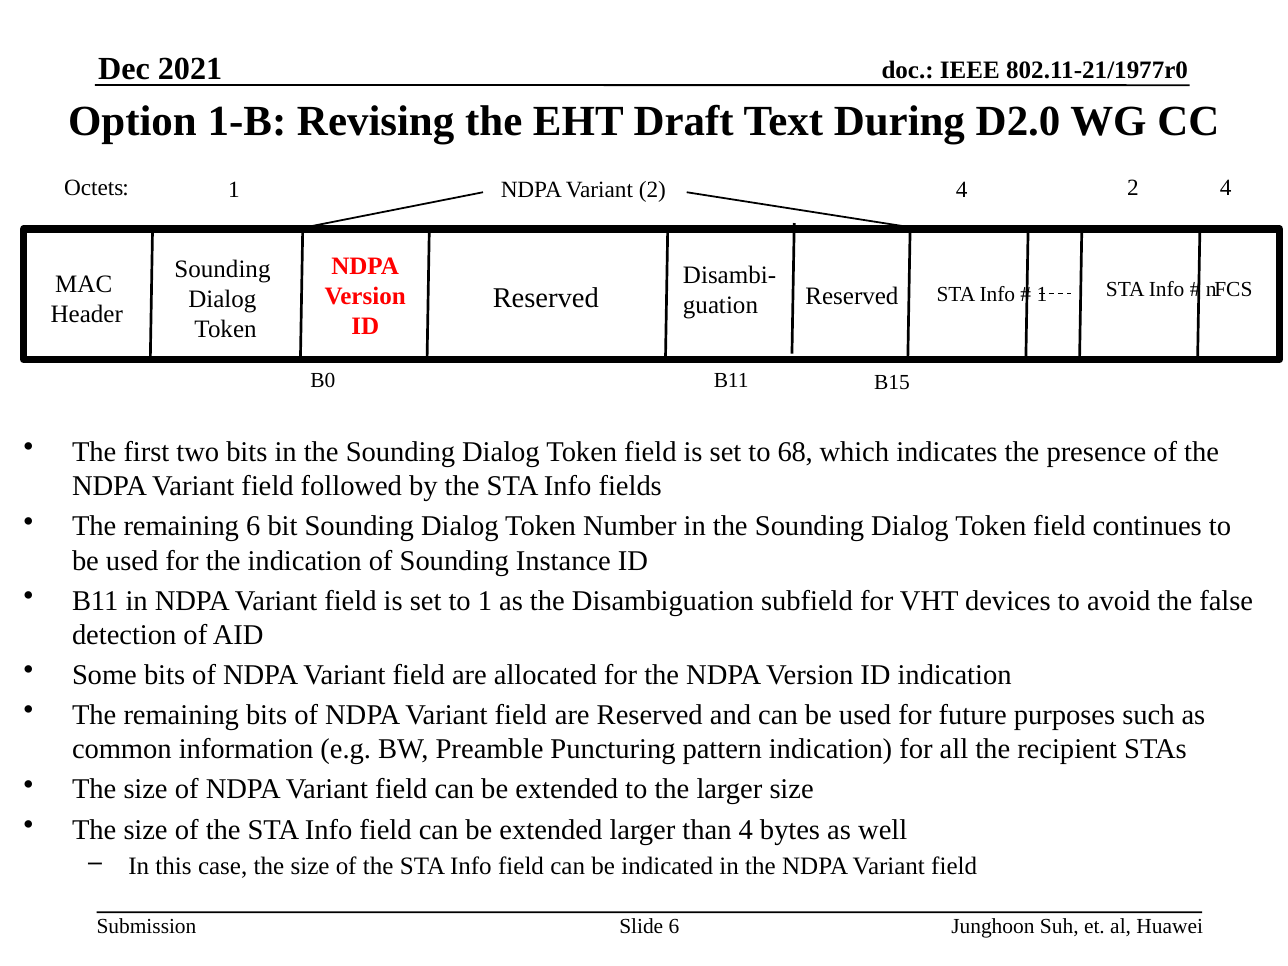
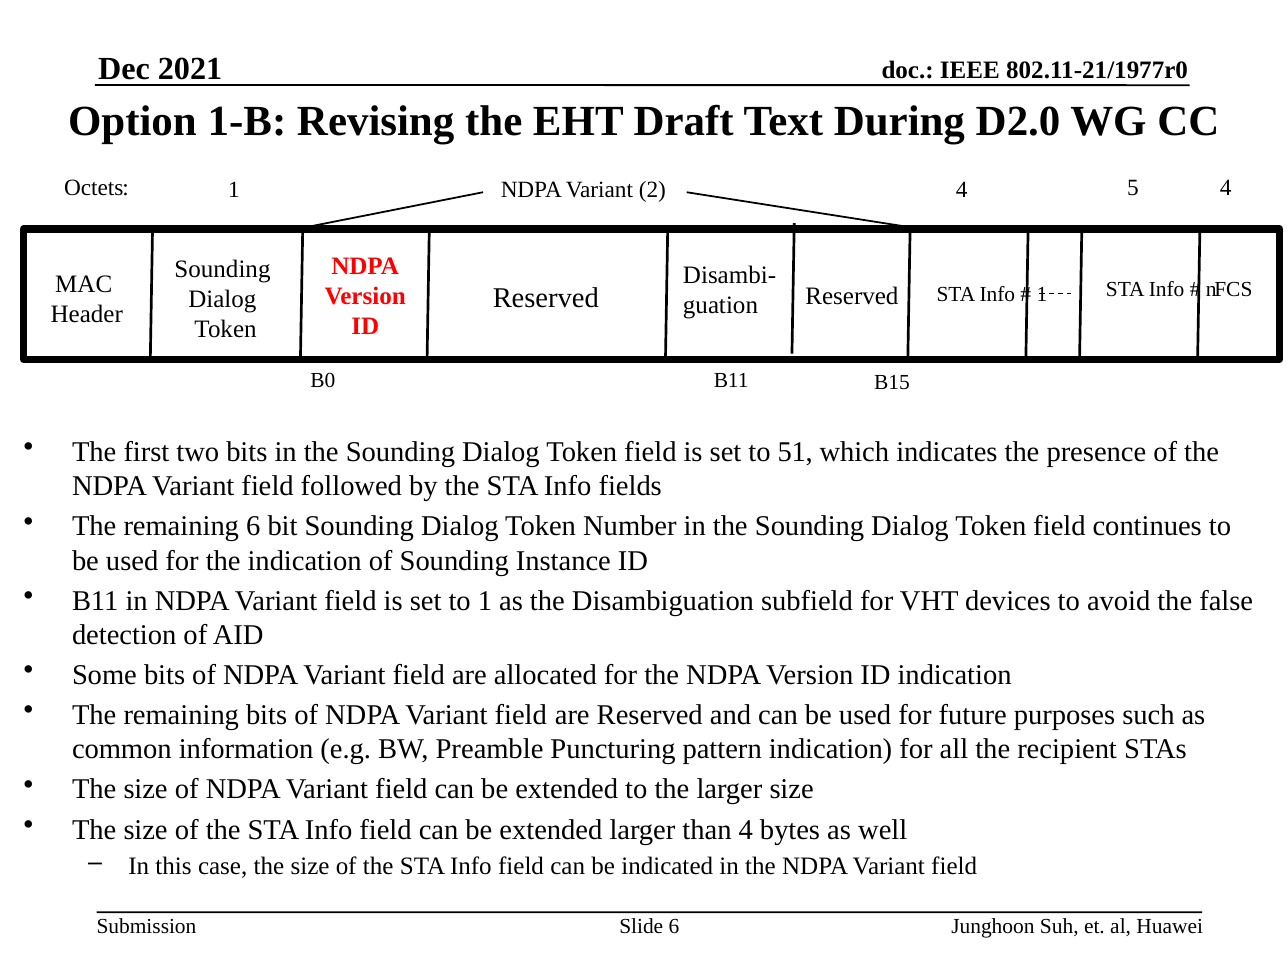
4 2: 2 -> 5
68: 68 -> 51
